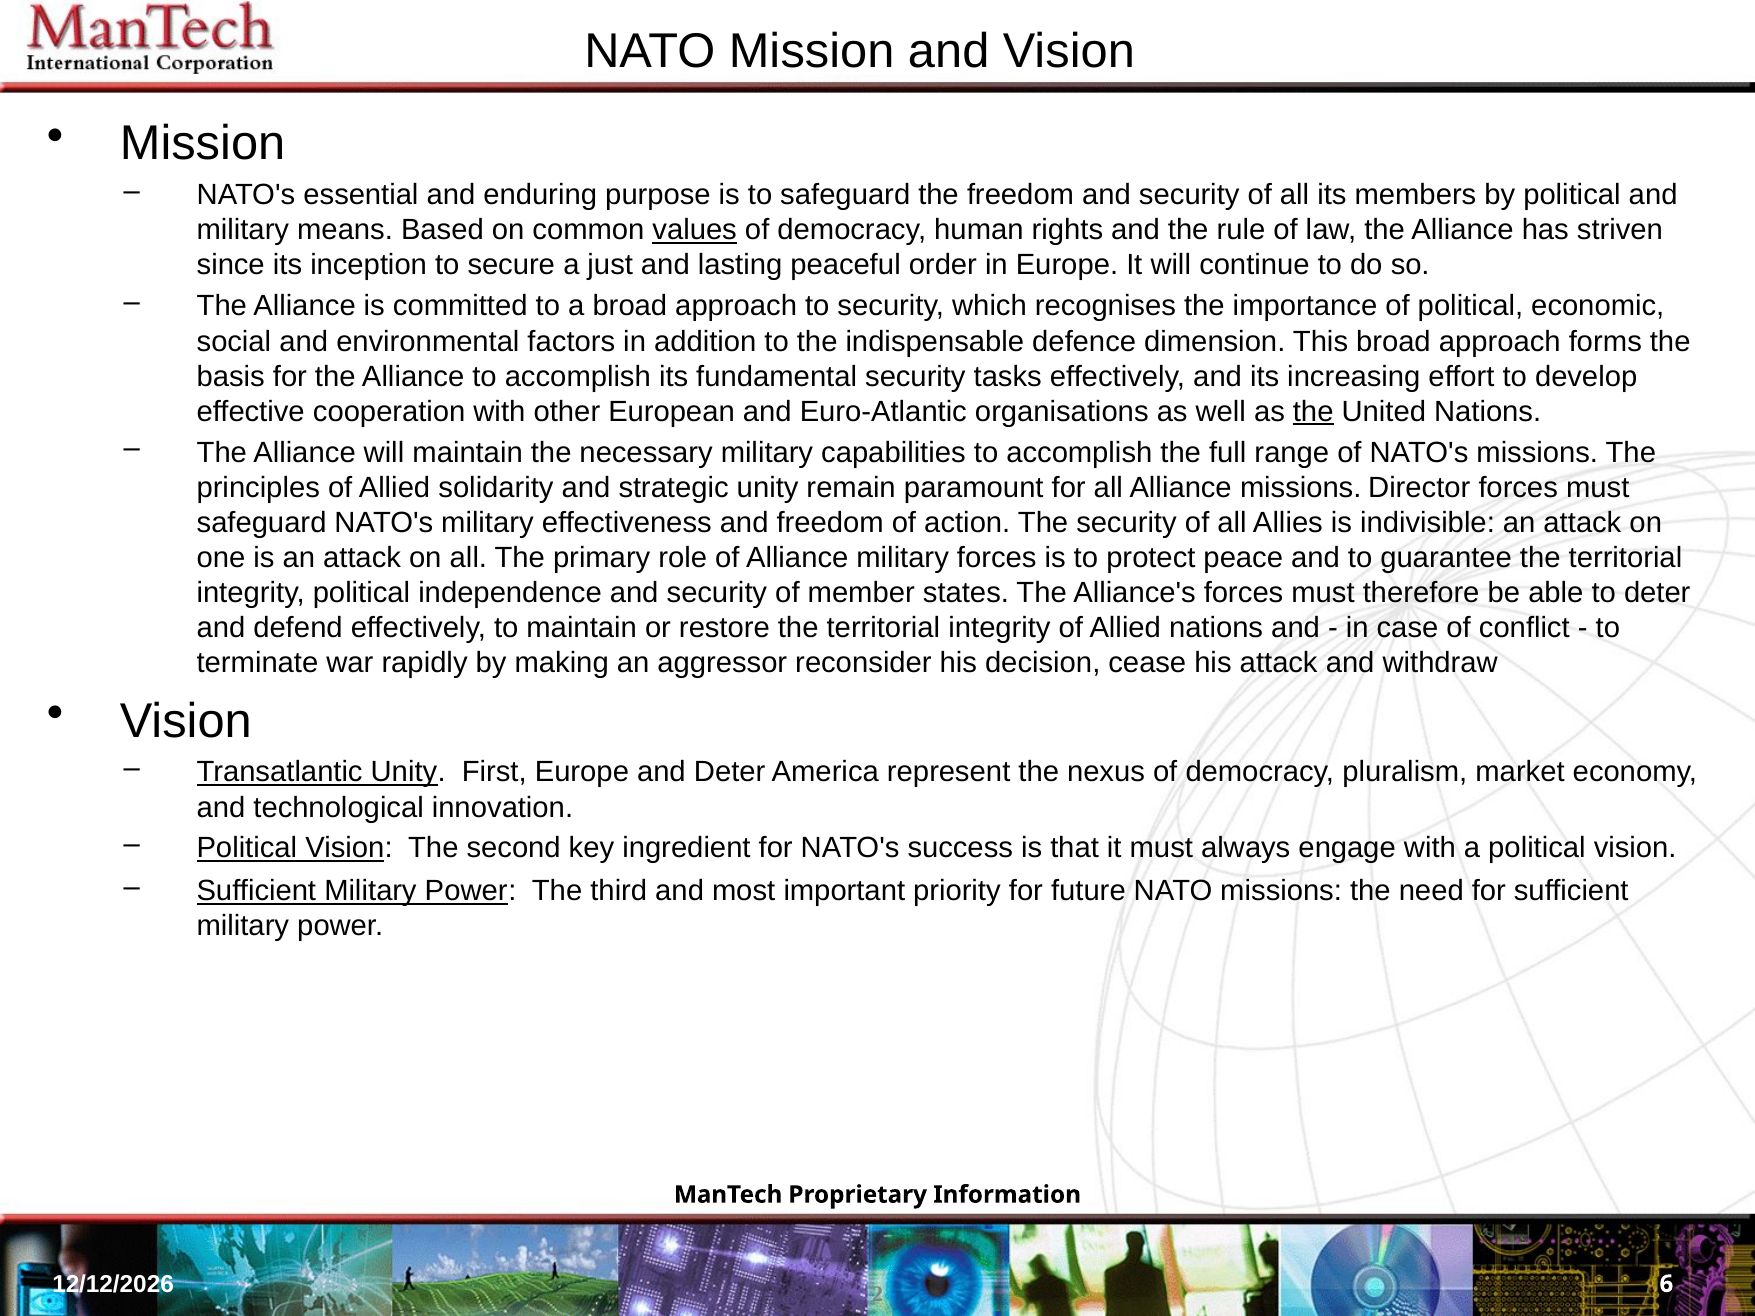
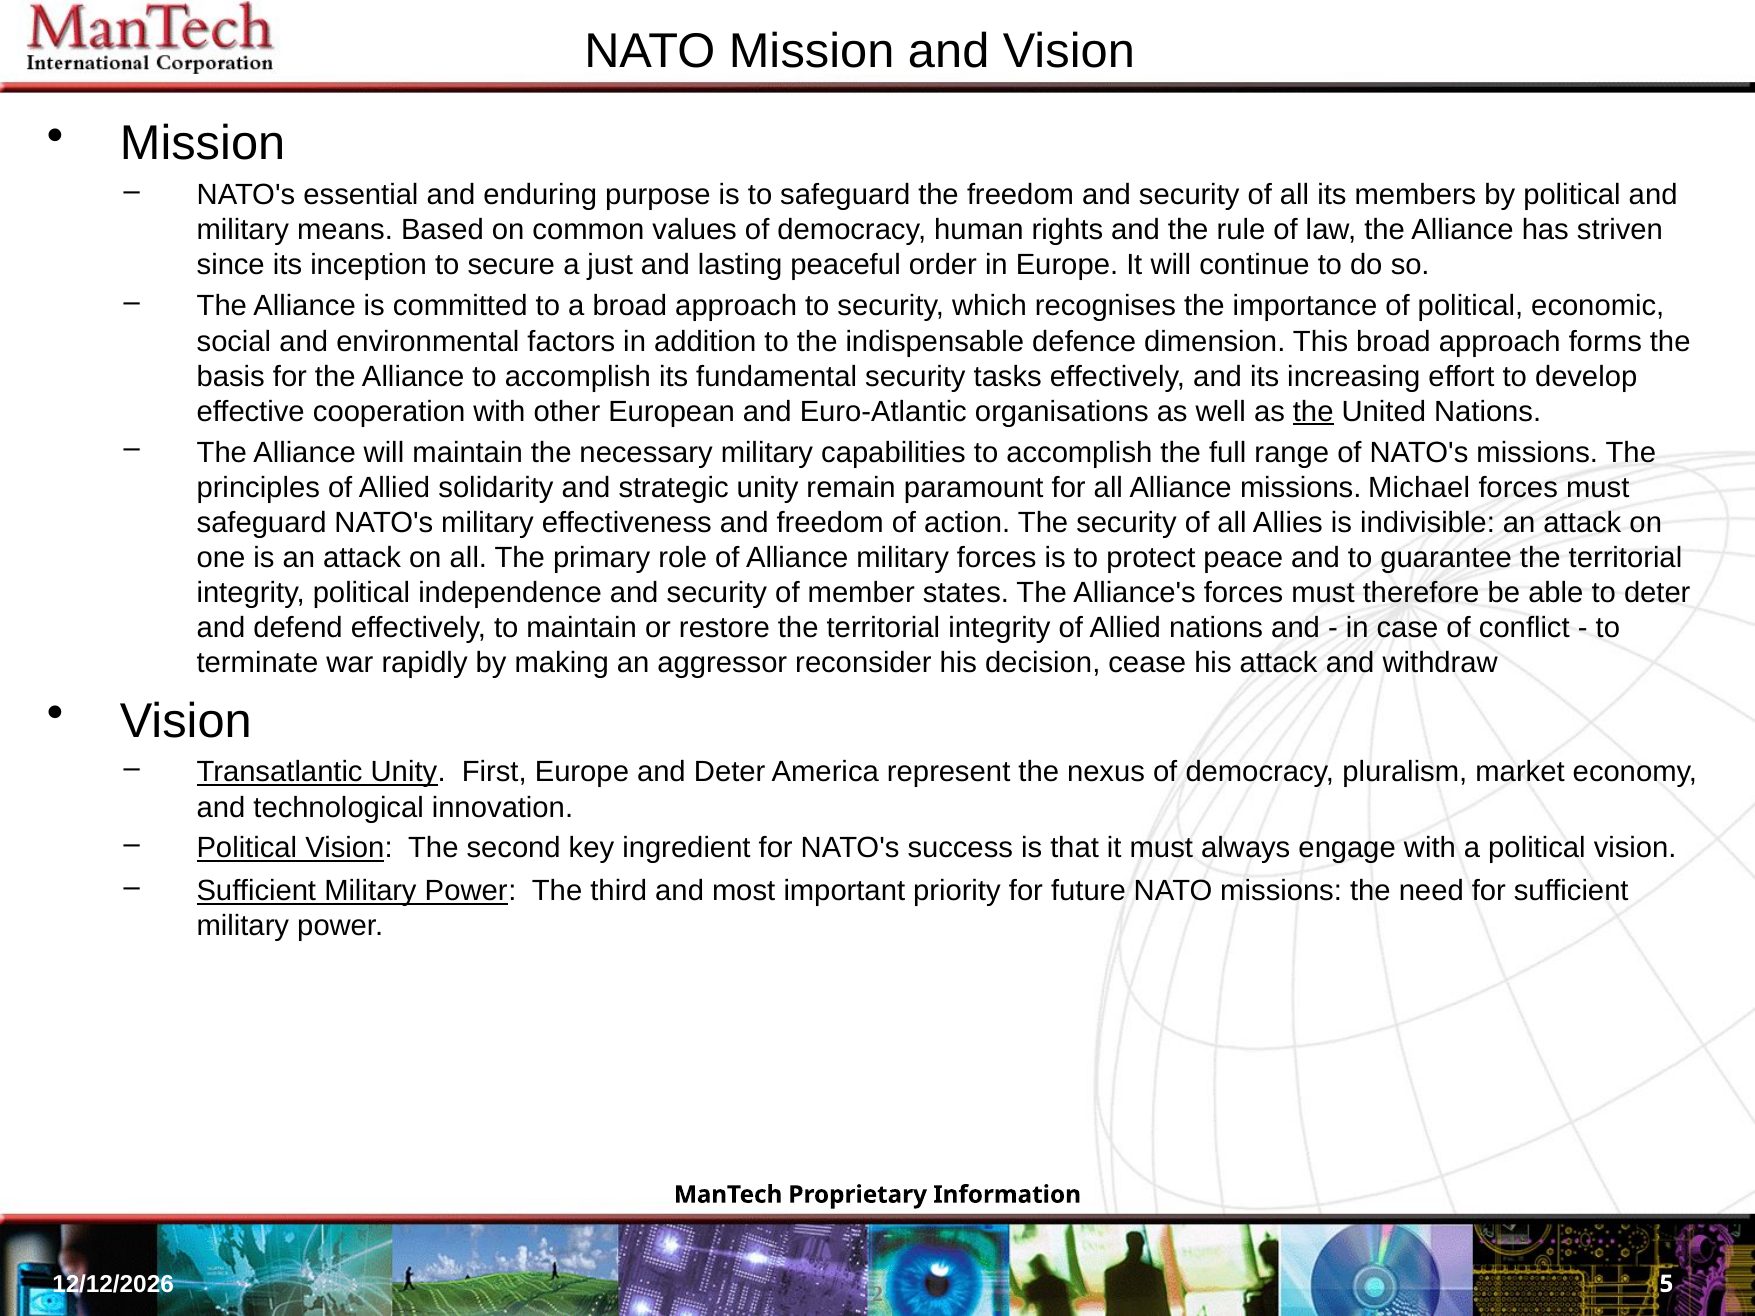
values underline: present -> none
Director: Director -> Michael
6: 6 -> 5
